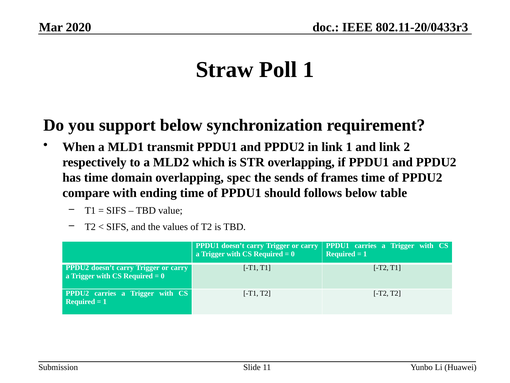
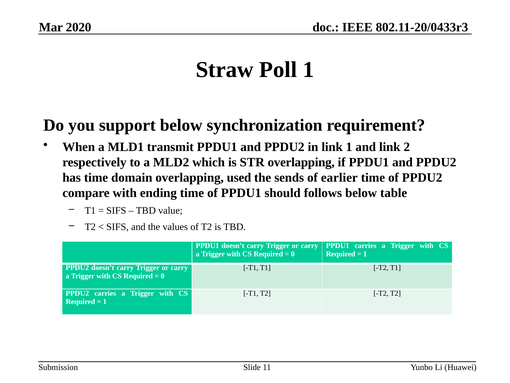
spec: spec -> used
frames: frames -> earlier
